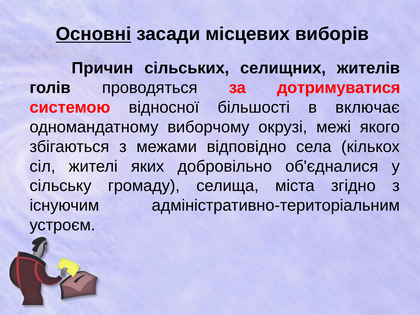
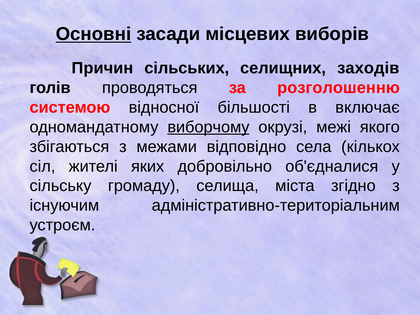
жителів: жителів -> заходів
дотримуватися: дотримуватися -> розголошенню
виборчому underline: none -> present
